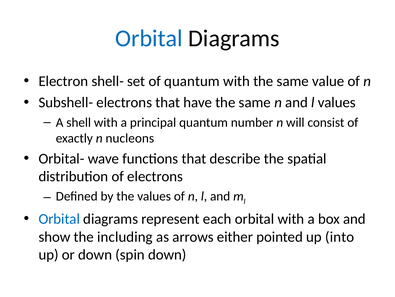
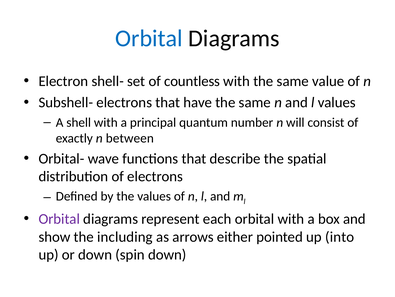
of quantum: quantum -> countless
nucleons: nucleons -> between
Orbital at (59, 219) colour: blue -> purple
